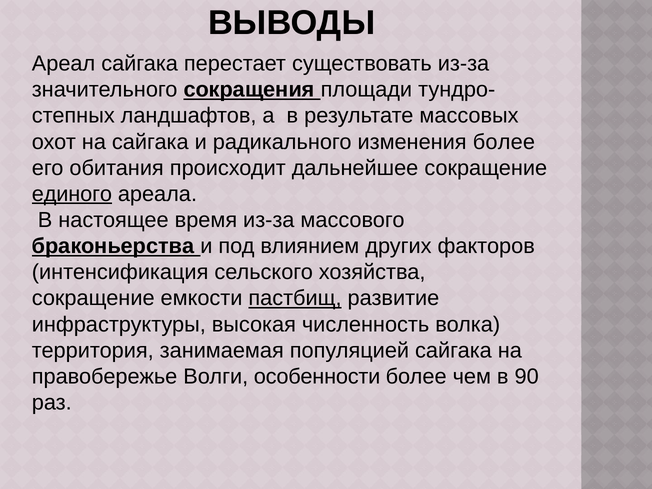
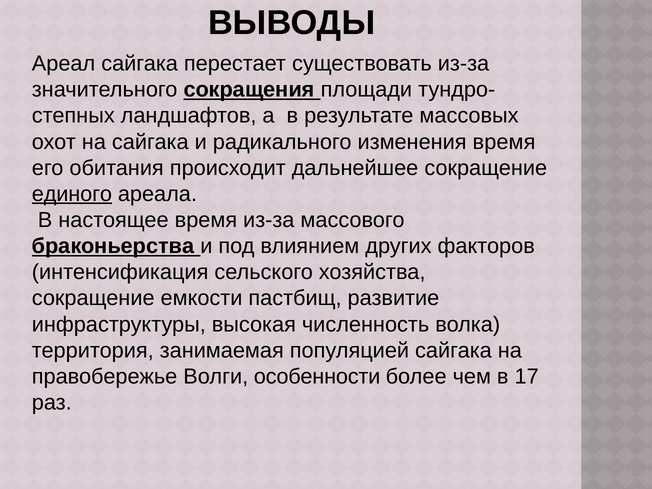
изменения более: более -> время
пастбищ underline: present -> none
90: 90 -> 17
